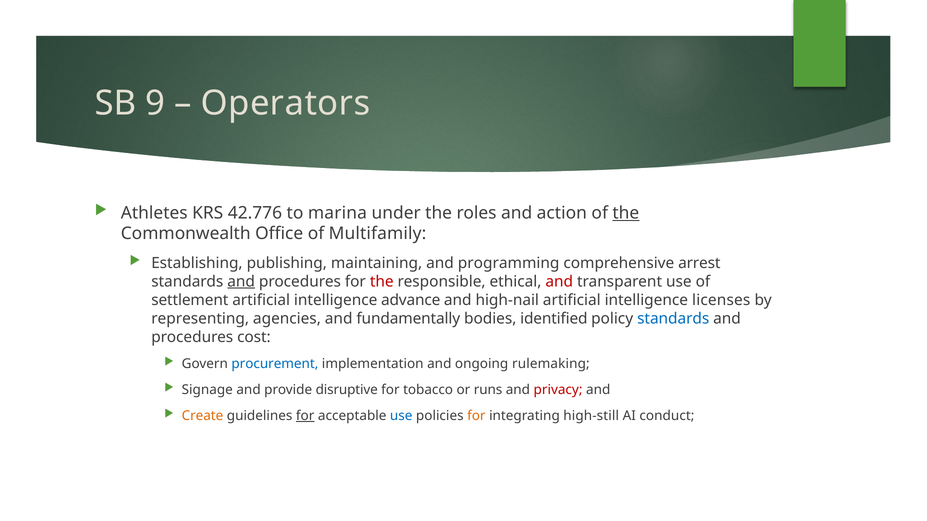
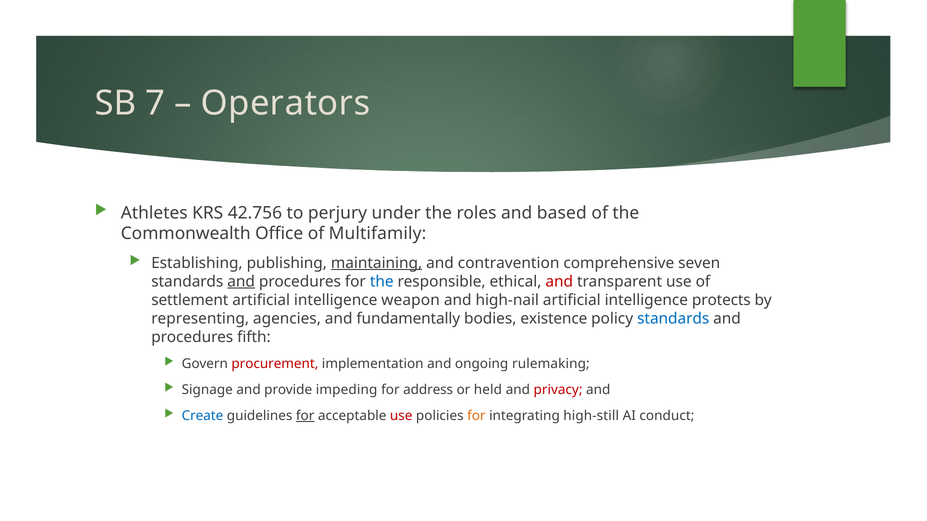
9: 9 -> 7
42.776: 42.776 -> 42.756
marina: marina -> perjury
action: action -> based
the at (626, 213) underline: present -> none
maintaining underline: none -> present
programming: programming -> contravention
arrest: arrest -> seven
the at (382, 282) colour: red -> blue
advance: advance -> weapon
licenses: licenses -> protects
identified: identified -> existence
cost: cost -> fifth
procurement colour: blue -> red
disruptive: disruptive -> impeding
tobacco: tobacco -> address
runs: runs -> held
Create colour: orange -> blue
use at (401, 416) colour: blue -> red
